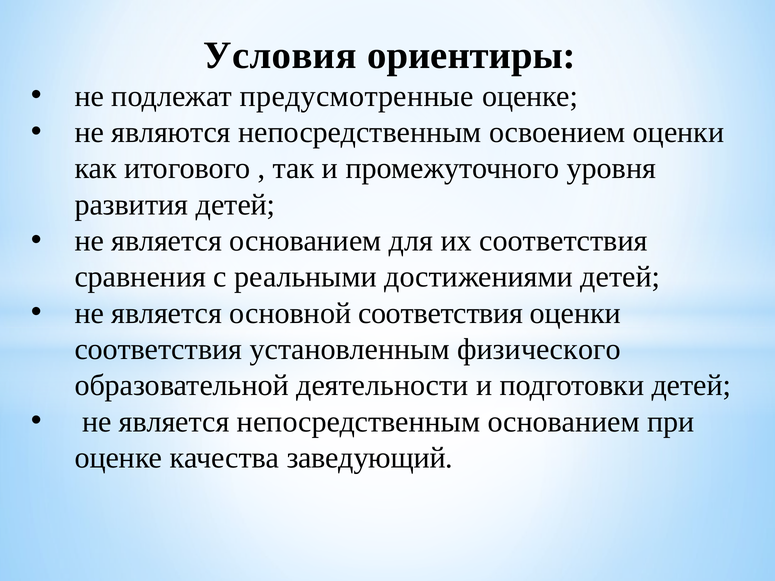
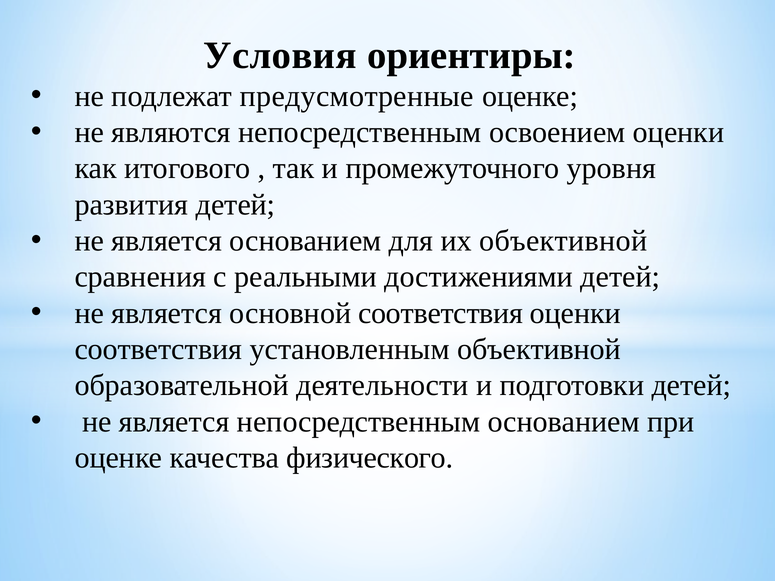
их соответствия: соответствия -> объективной
установленным физического: физического -> объективной
заведующий: заведующий -> физического
